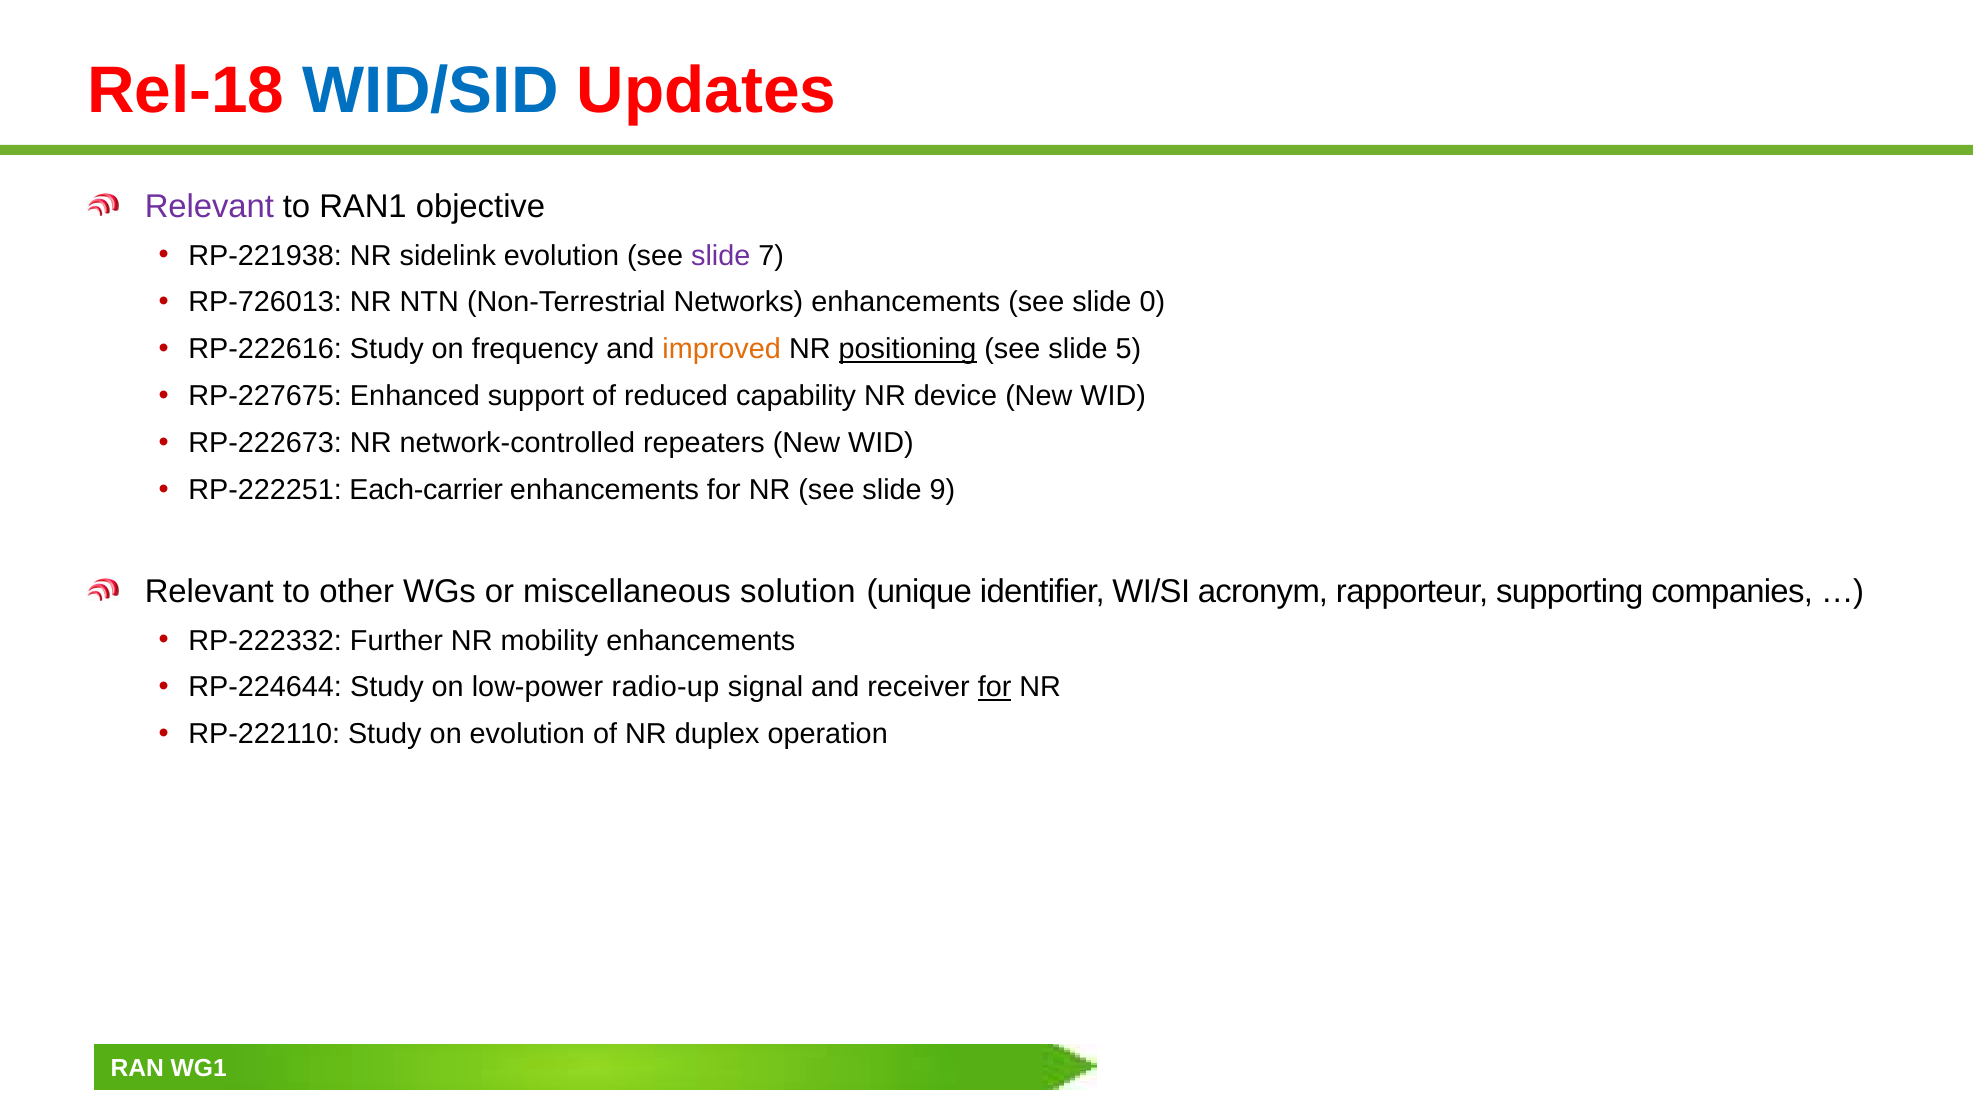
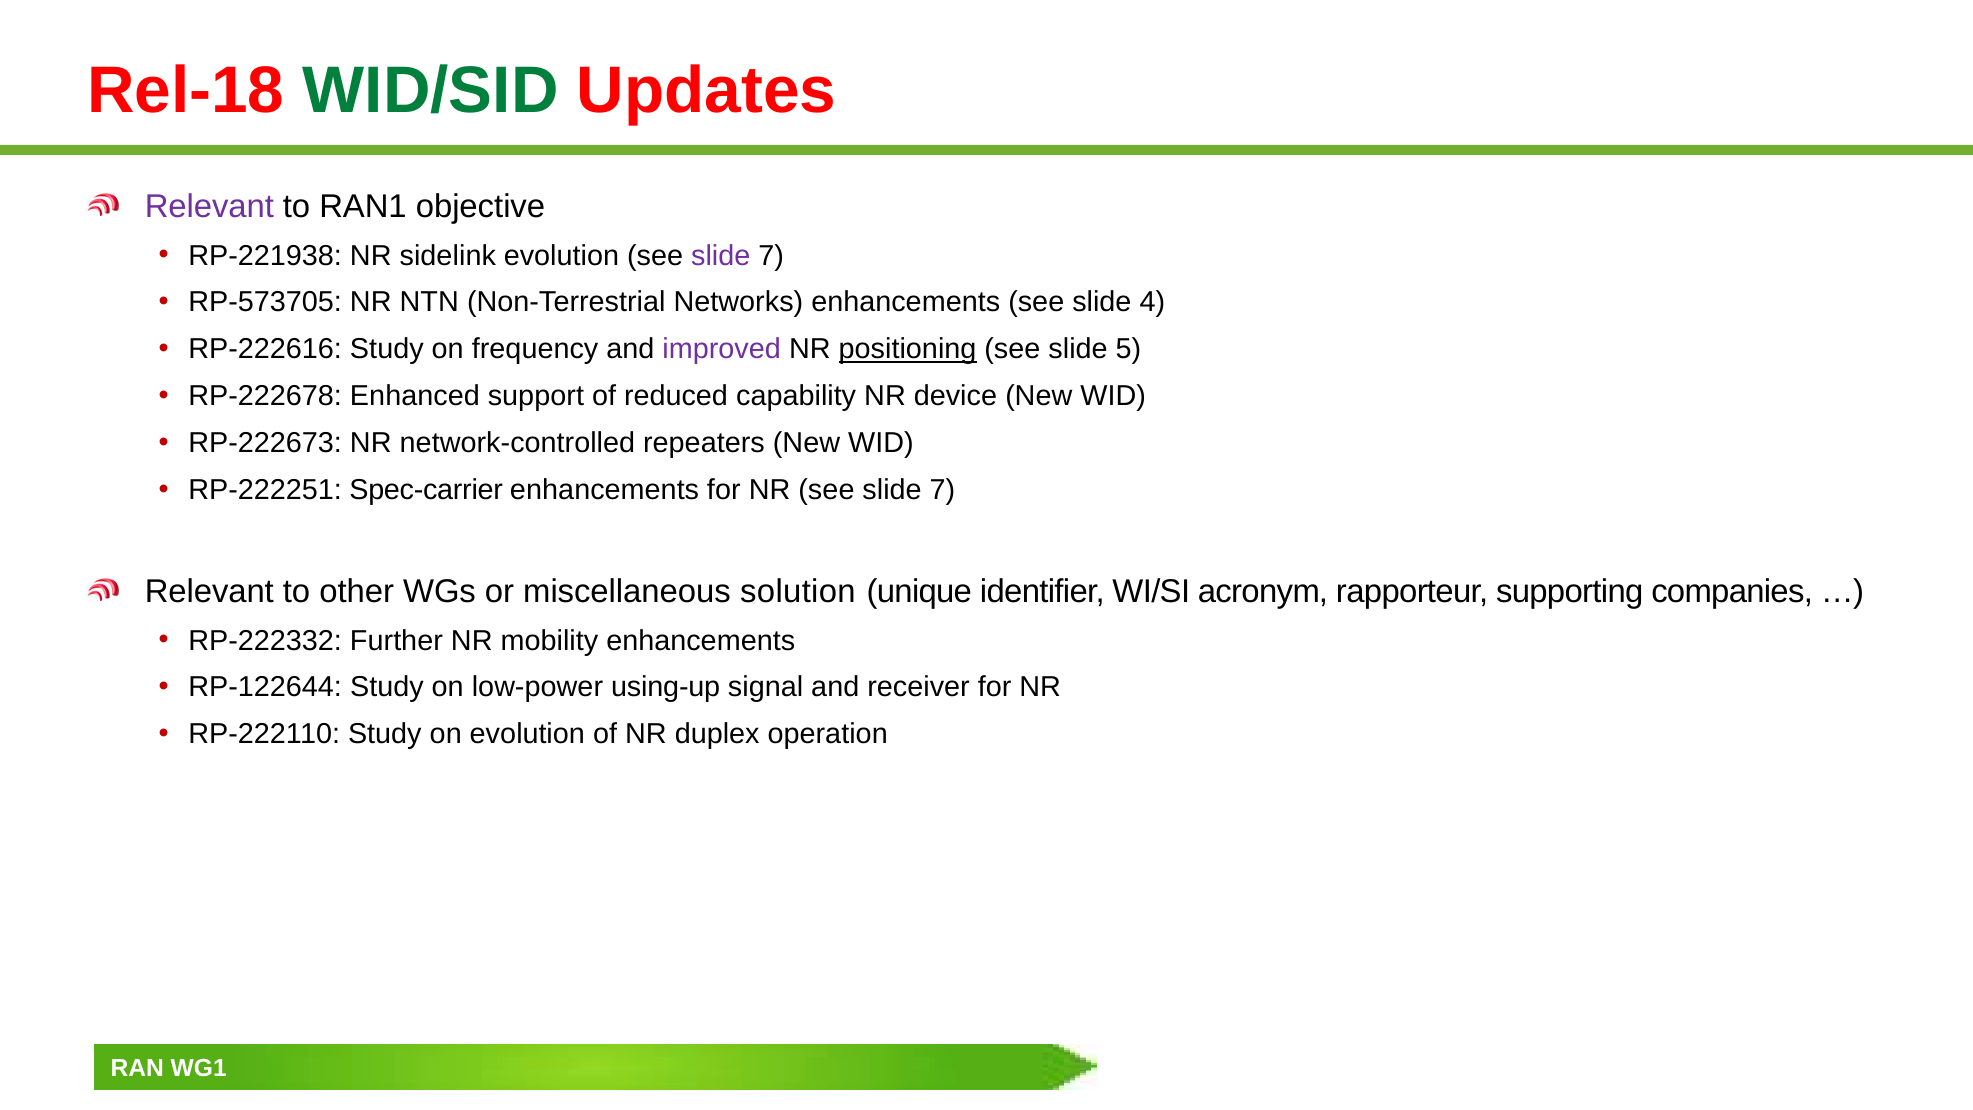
WID/SID colour: blue -> green
RP-726013: RP-726013 -> RP-573705
0: 0 -> 4
improved colour: orange -> purple
RP-227675: RP-227675 -> RP-222678
Each-carrier: Each-carrier -> Spec-carrier
NR see slide 9: 9 -> 7
RP-224644: RP-224644 -> RP-122644
radio-up: radio-up -> using-up
for at (995, 687) underline: present -> none
